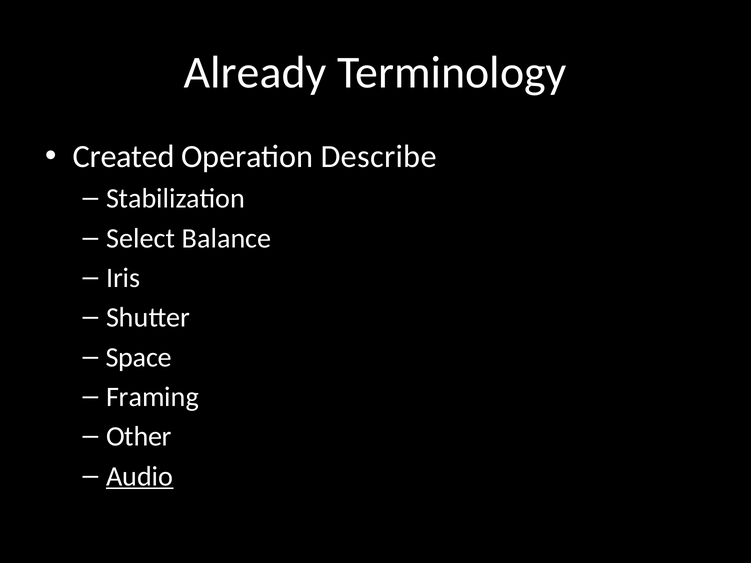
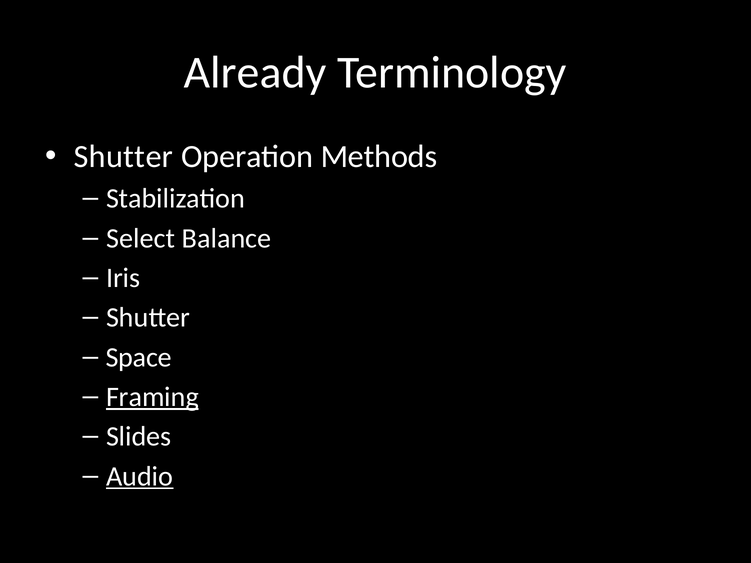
Created at (124, 157): Created -> Shutter
Describe: Describe -> Methods
Framing underline: none -> present
Other: Other -> Slides
